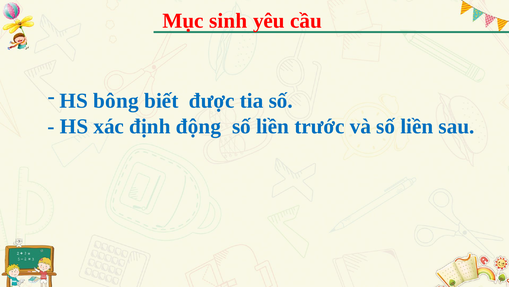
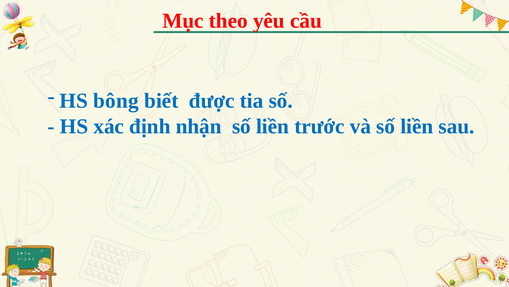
sinh: sinh -> theo
động: động -> nhận
